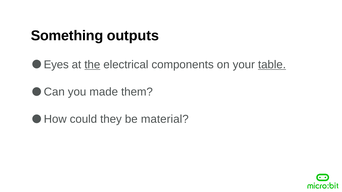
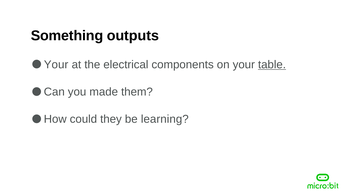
Eyes at (56, 65): Eyes -> Your
the underline: present -> none
material: material -> learning
